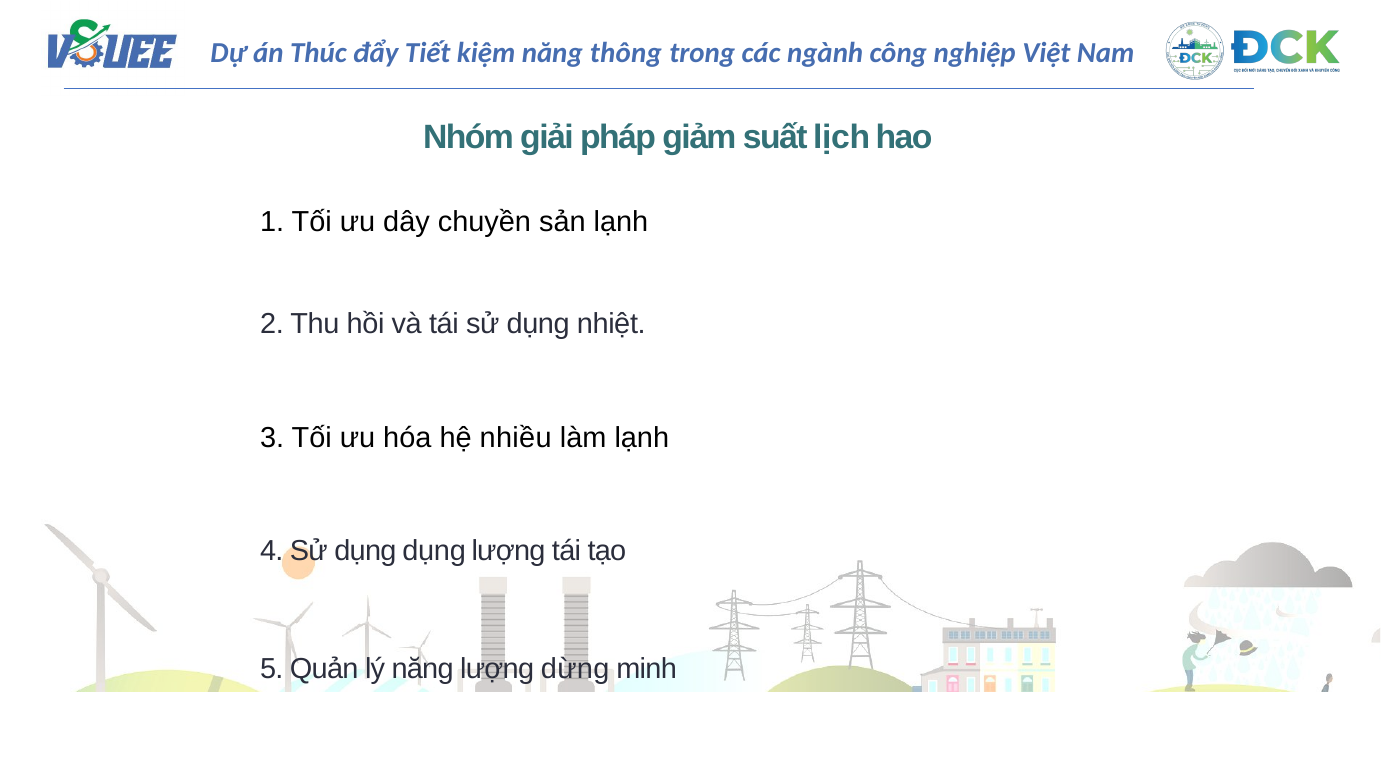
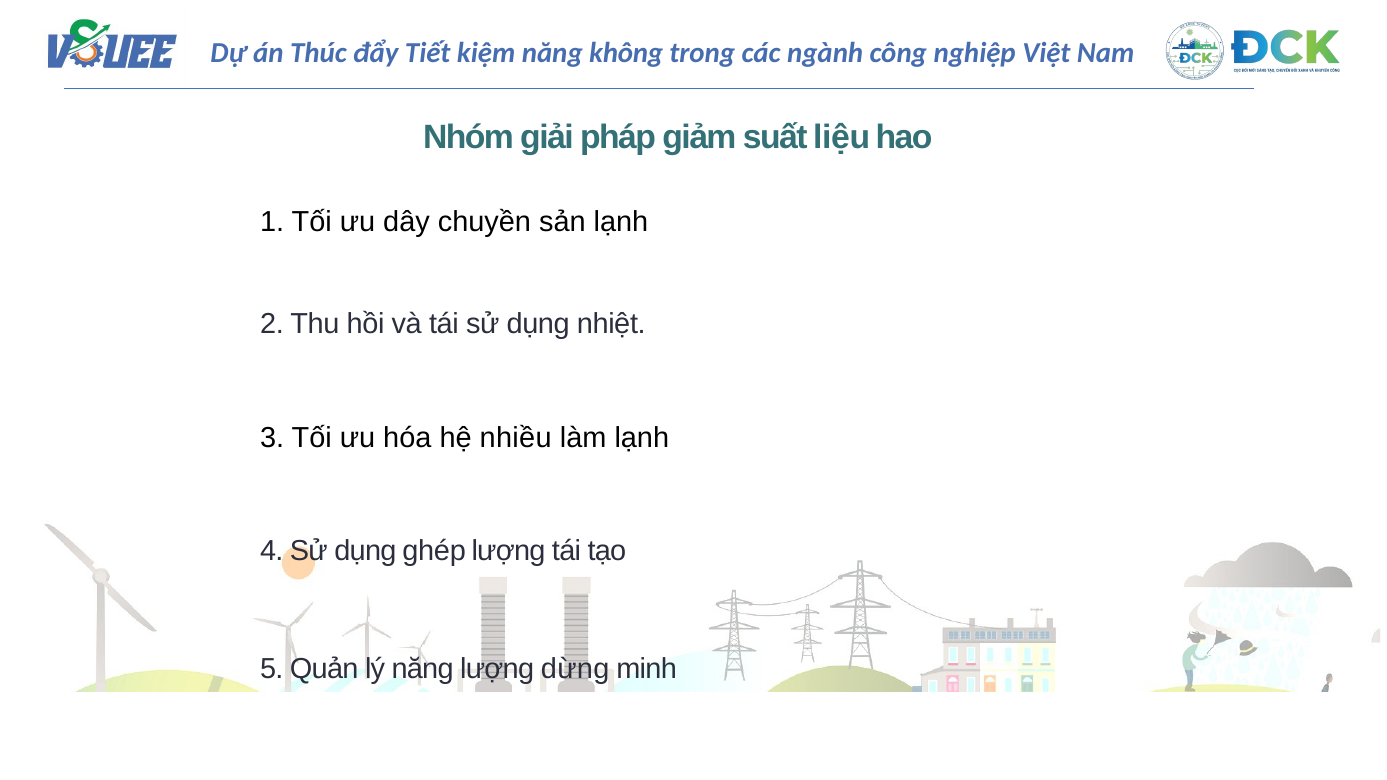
thông: thông -> không
lịch: lịch -> liệu
dụng dụng: dụng -> ghép
